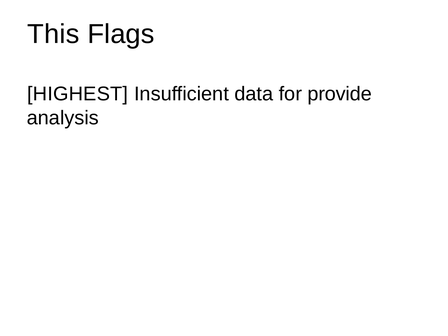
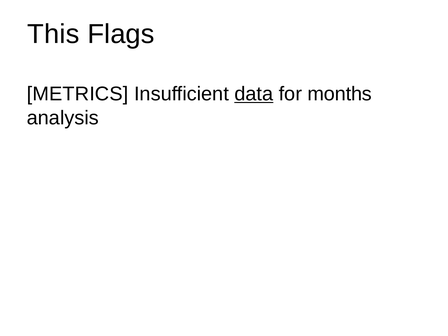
HIGHEST: HIGHEST -> METRICS
data underline: none -> present
provide: provide -> months
